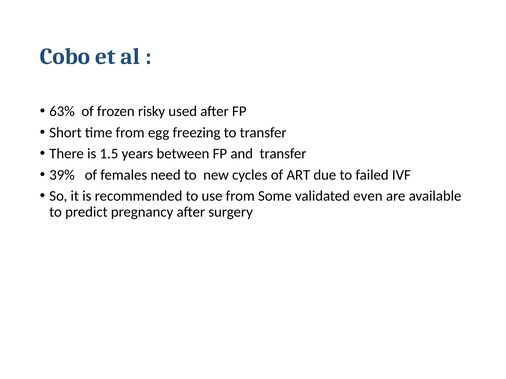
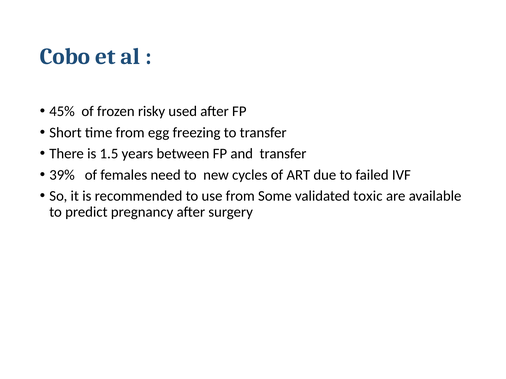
63%: 63% -> 45%
even: even -> toxic
